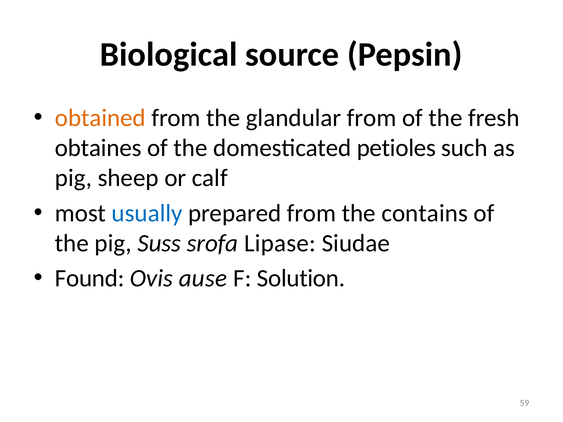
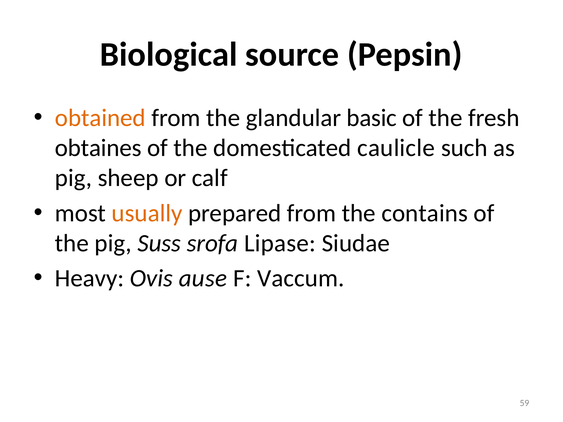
glandular from: from -> basic
petioles: petioles -> caulicle
usually colour: blue -> orange
Found: Found -> Heavy
Solution: Solution -> Vaccum
